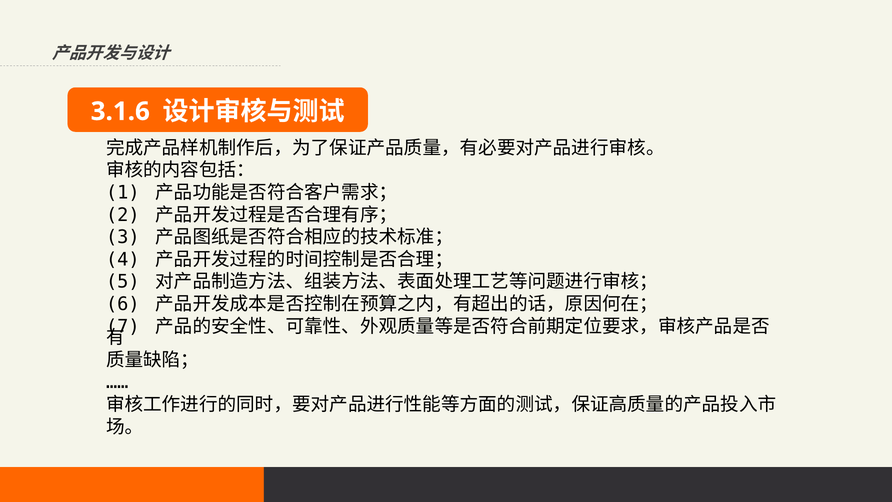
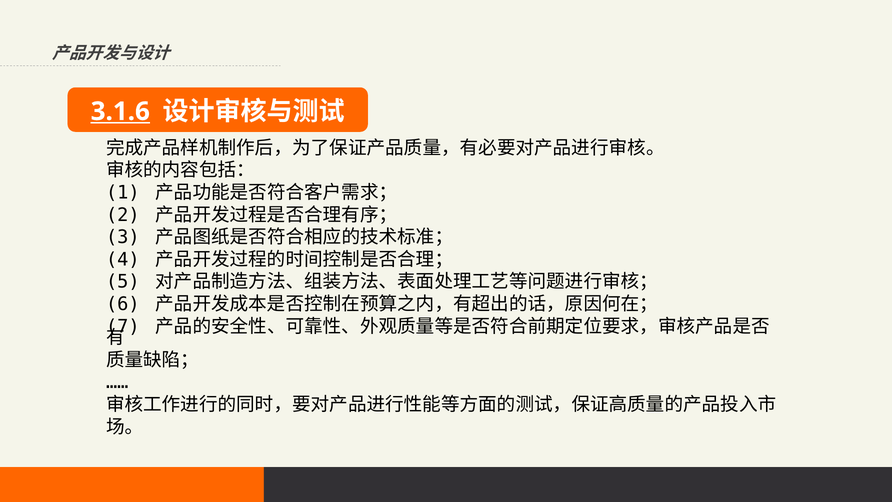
3.1.6 underline: none -> present
